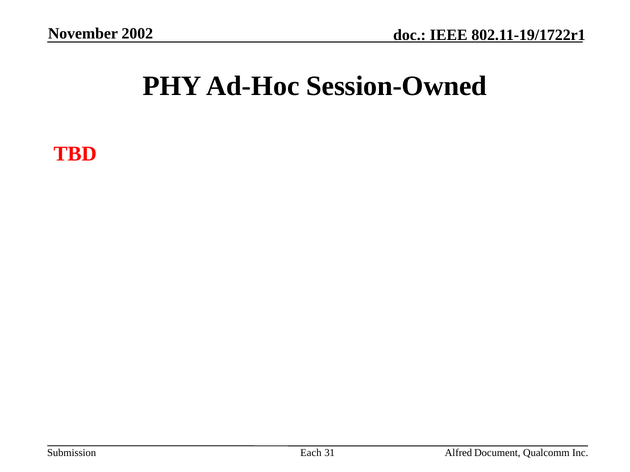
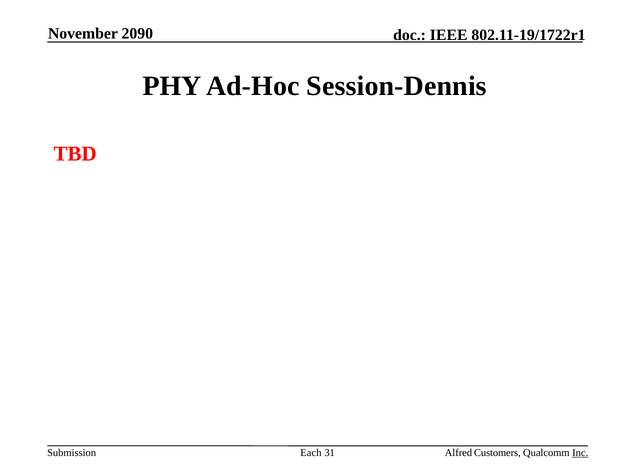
2002: 2002 -> 2090
Session-Owned: Session-Owned -> Session-Dennis
Document: Document -> Customers
Inc underline: none -> present
